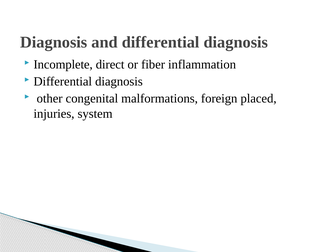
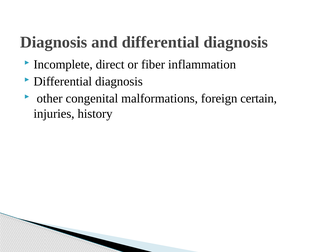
placed: placed -> certain
system: system -> history
